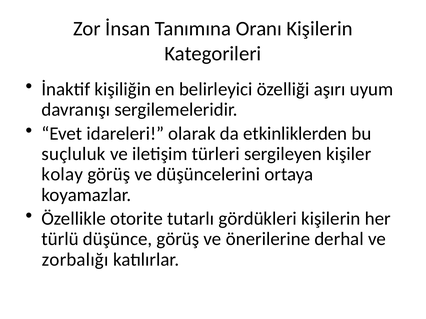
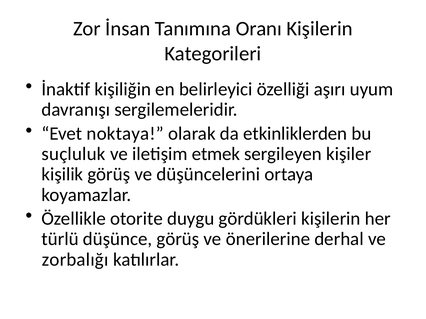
idareleri: idareleri -> noktaya
türleri: türleri -> etmek
kolay: kolay -> kişilik
tutarlı: tutarlı -> duygu
